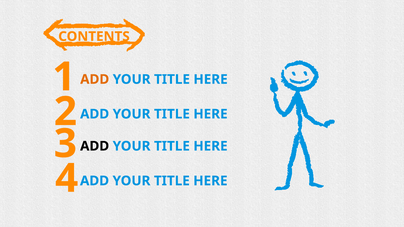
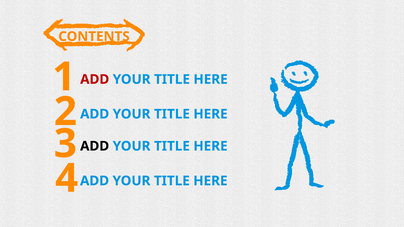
ADD at (95, 79) colour: orange -> red
